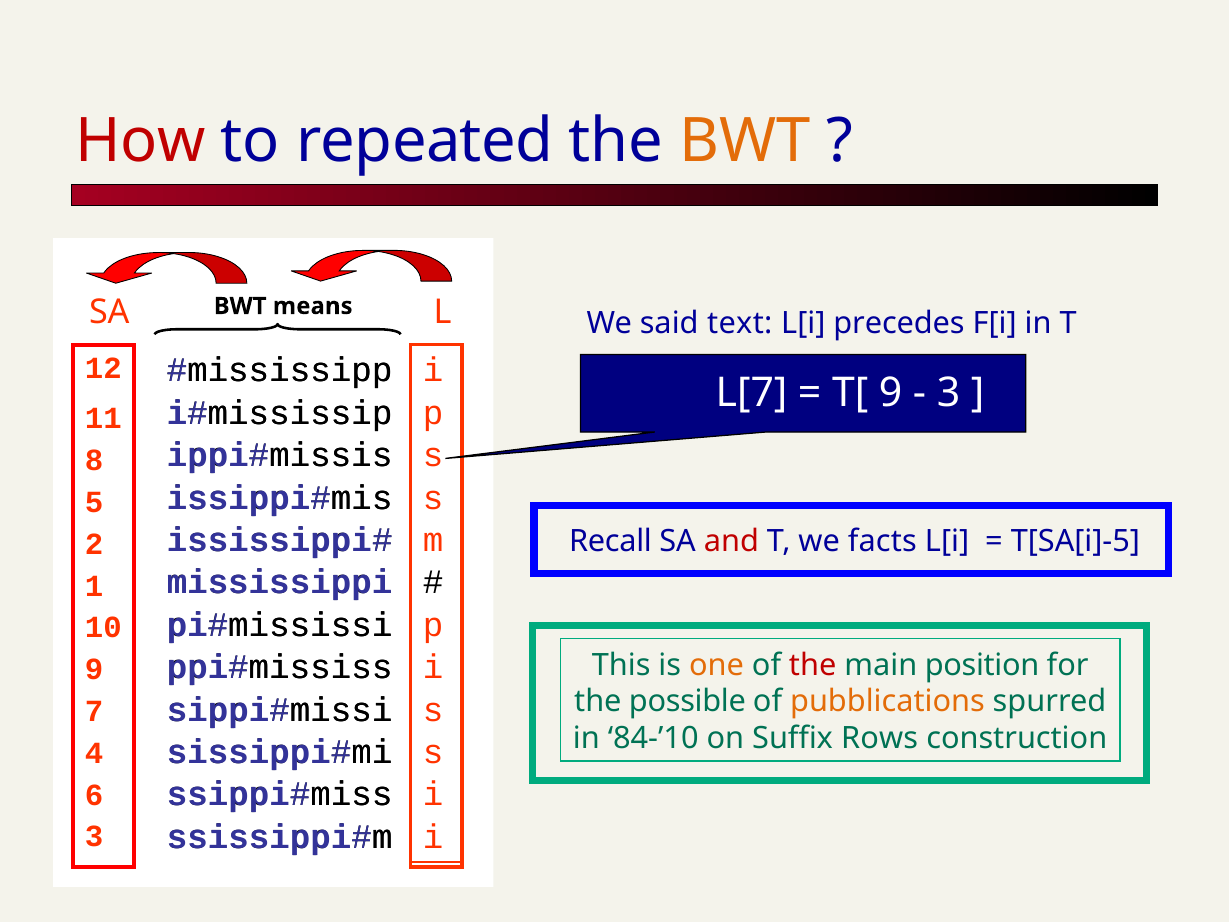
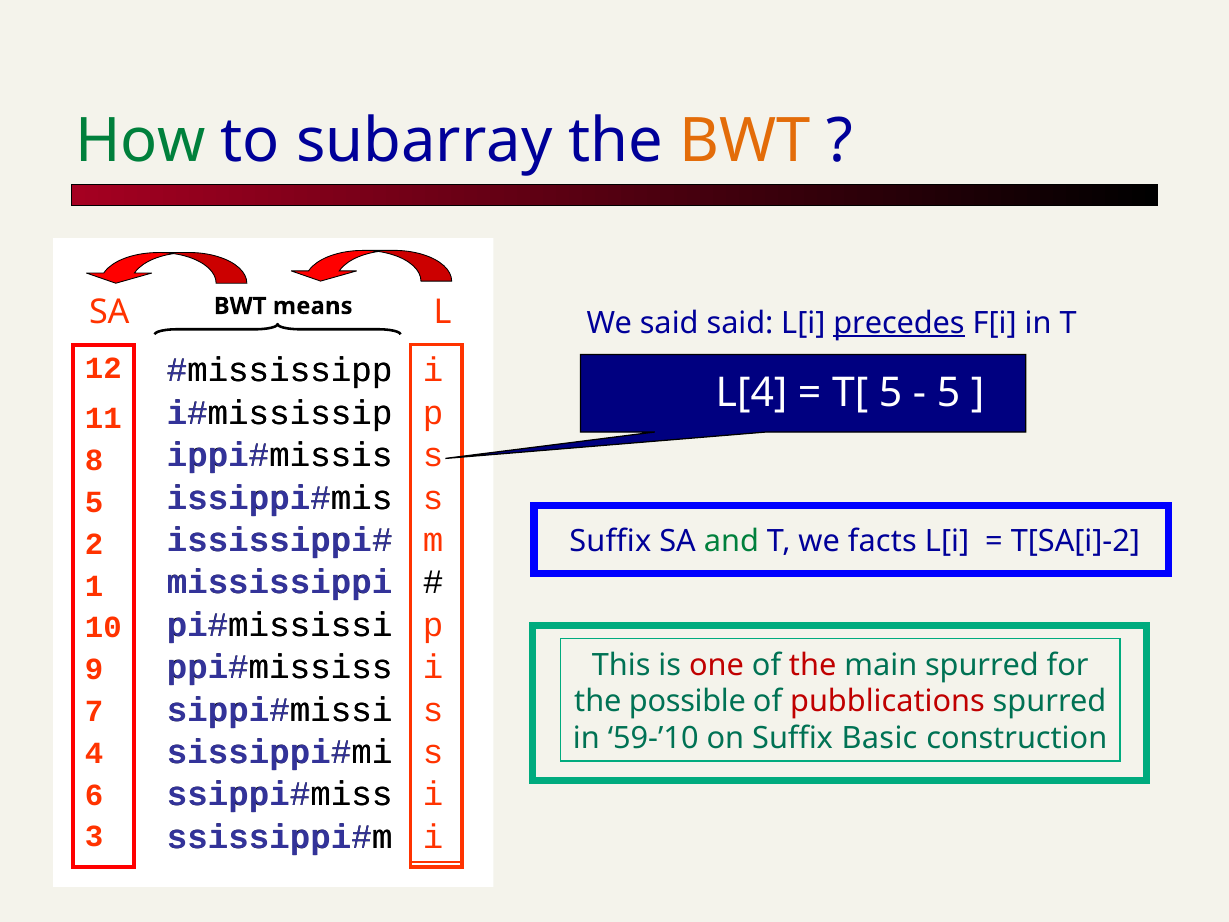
How colour: red -> green
repeated: repeated -> subarray
said text: text -> said
precedes underline: none -> present
L[7: L[7 -> L[4
T[ 9: 9 -> 5
3 at (949, 393): 3 -> 5
Recall at (611, 542): Recall -> Suffix
and colour: red -> green
T[SA[i]-5: T[SA[i]-5 -> T[SA[i]-2
one colour: orange -> red
main position: position -> spurred
pubblications colour: orange -> red
84-’10: 84-’10 -> 59-’10
Rows: Rows -> Basic
